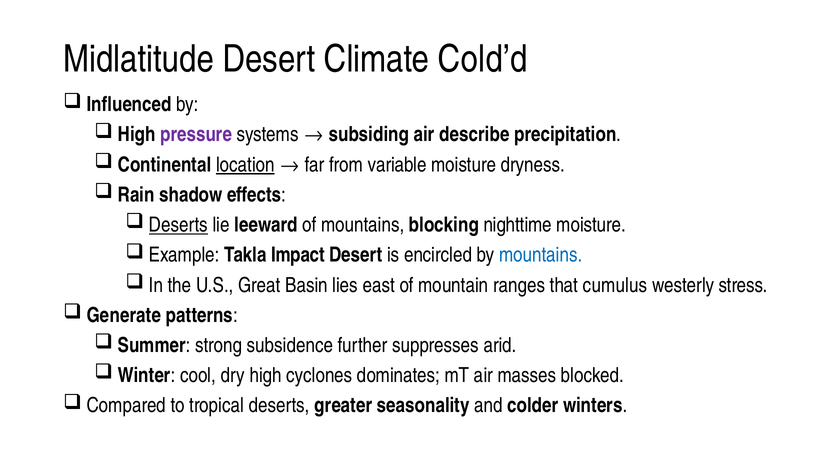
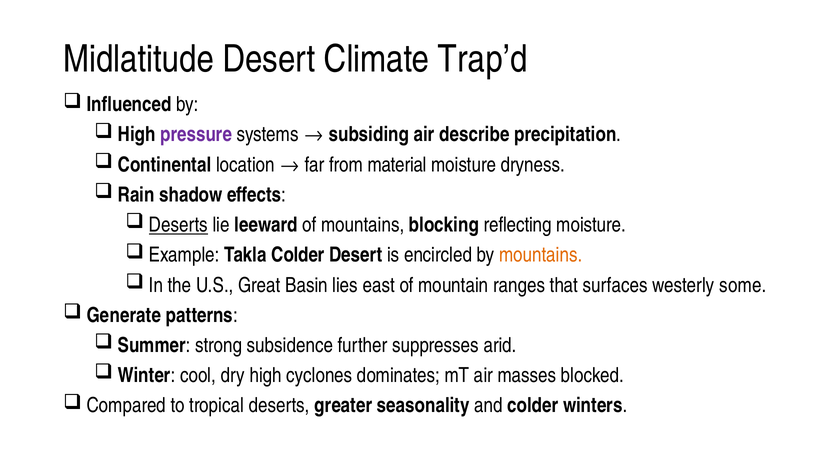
Cold’d: Cold’d -> Trap’d
location underline: present -> none
variable: variable -> material
nighttime: nighttime -> reflecting
Takla Impact: Impact -> Colder
mountains at (541, 255) colour: blue -> orange
cumulus: cumulus -> surfaces
stress: stress -> some
